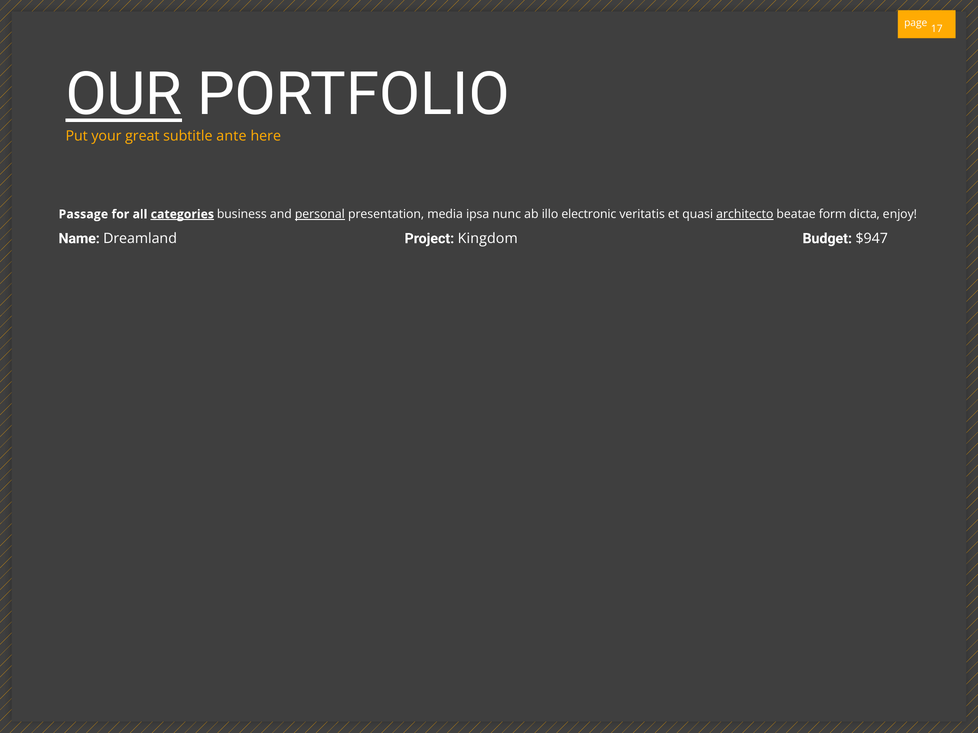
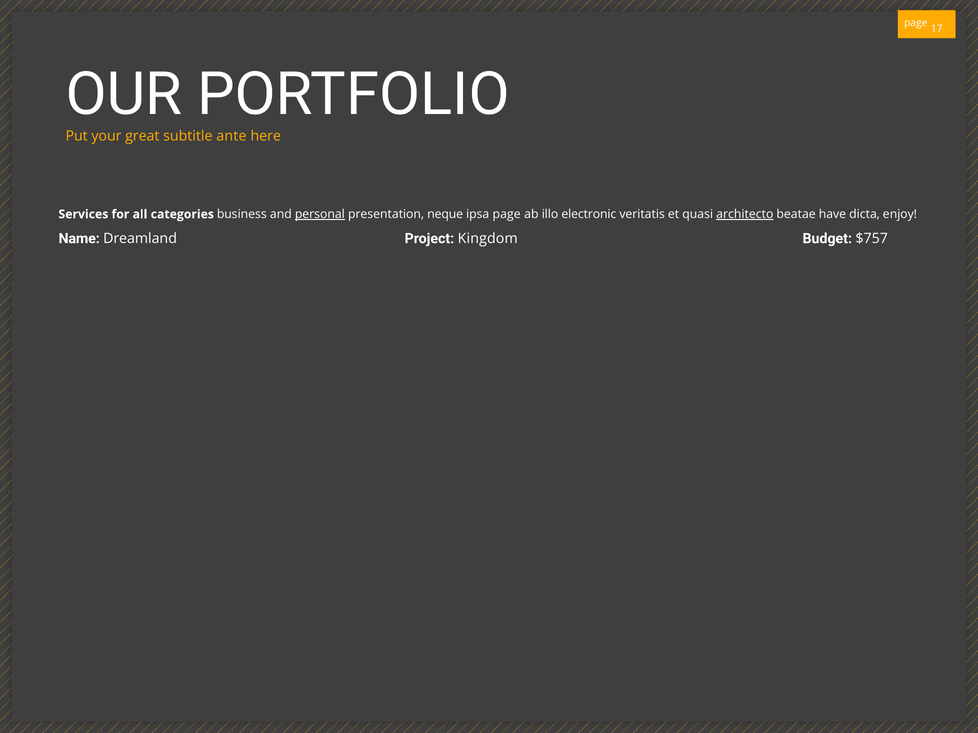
OUR underline: present -> none
Passage: Passage -> Services
categories underline: present -> none
media: media -> neque
ipsa nunc: nunc -> page
form: form -> have
$947: $947 -> $757
